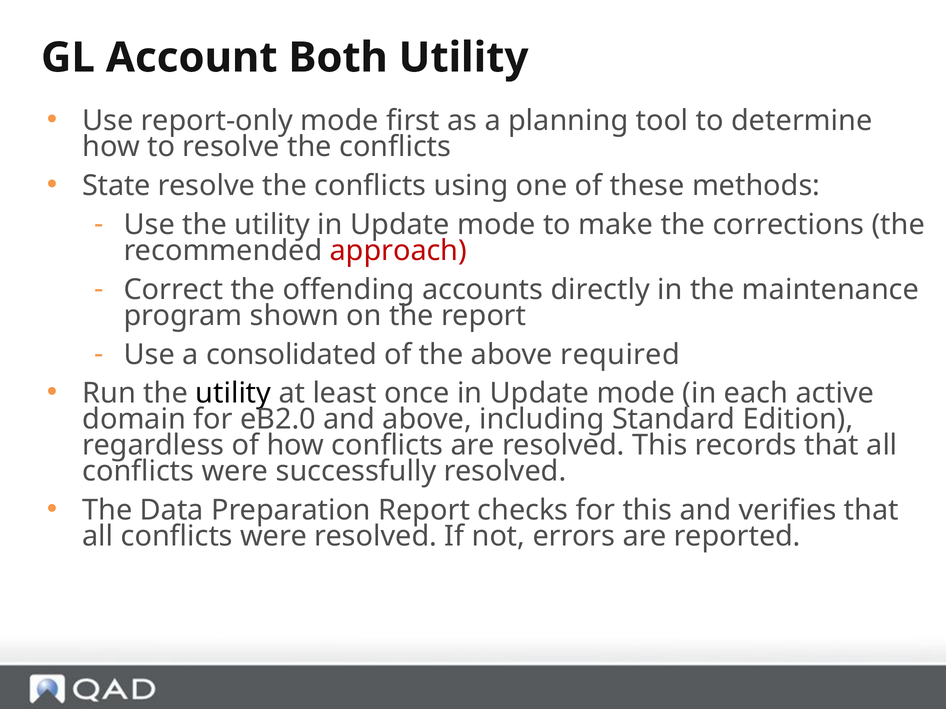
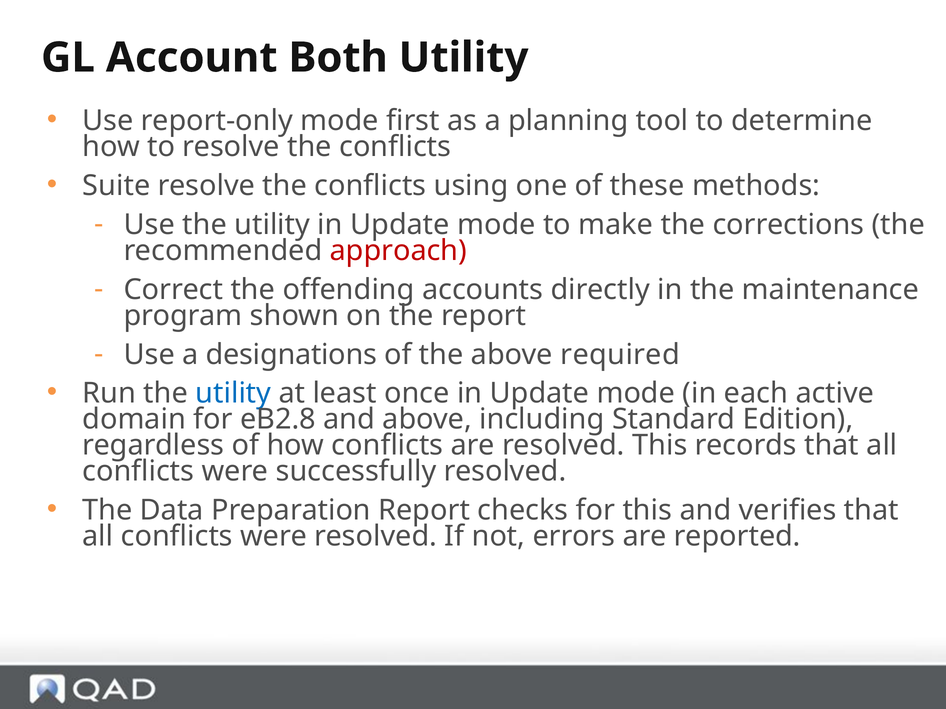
State: State -> Suite
consolidated: consolidated -> designations
utility at (233, 394) colour: black -> blue
eB2.0: eB2.0 -> eB2.8
